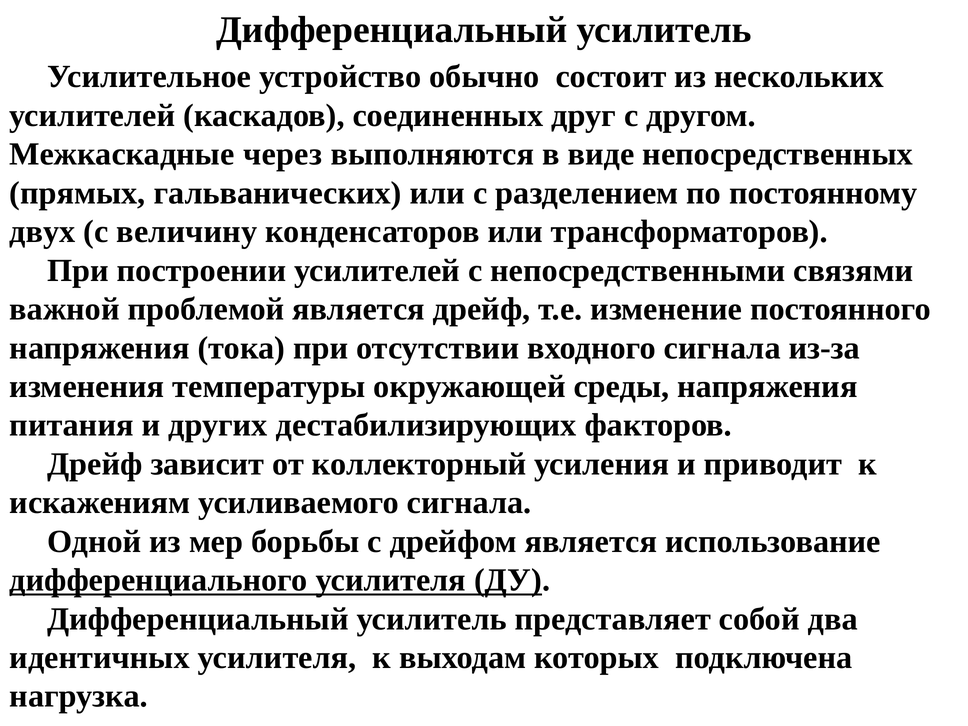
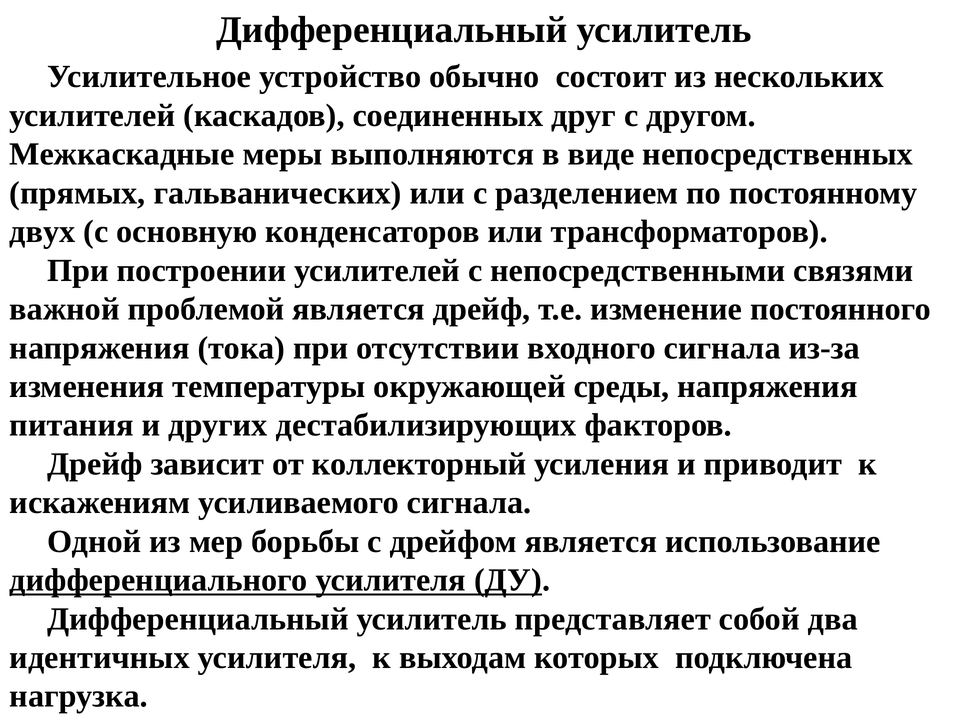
через: через -> меры
величину: величину -> основную
